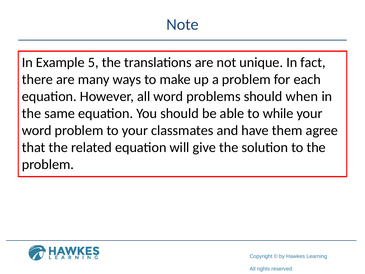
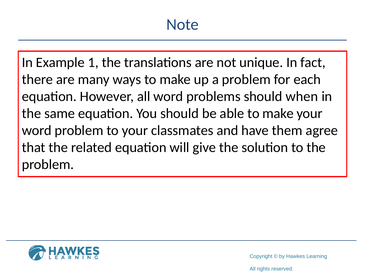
5: 5 -> 1
able to while: while -> make
